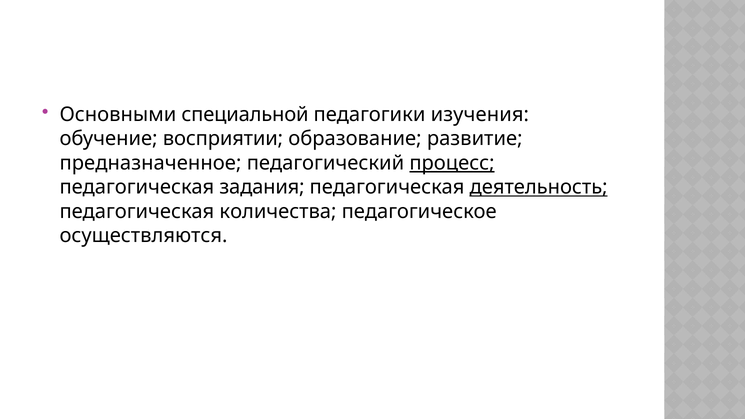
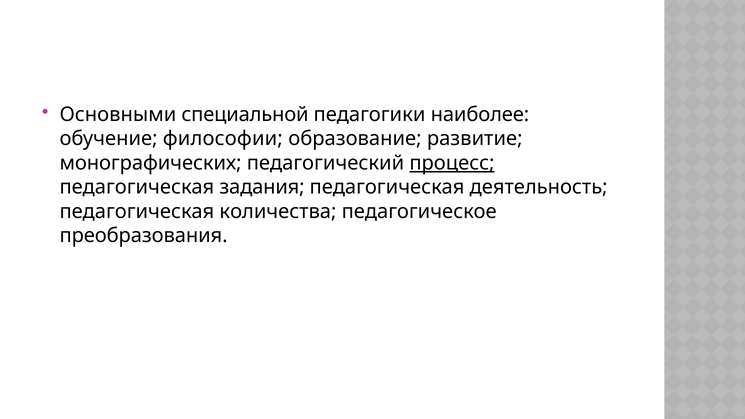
изучения: изучения -> наиболее
восприятии: восприятии -> философии
предназначенное: предназначенное -> монографических
деятельность underline: present -> none
осуществляются: осуществляются -> преобразования
